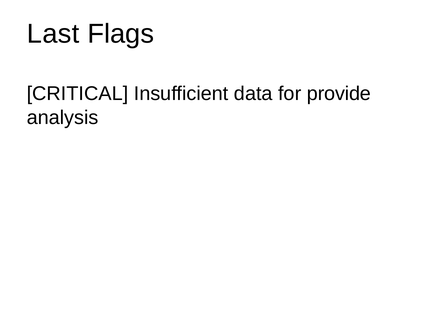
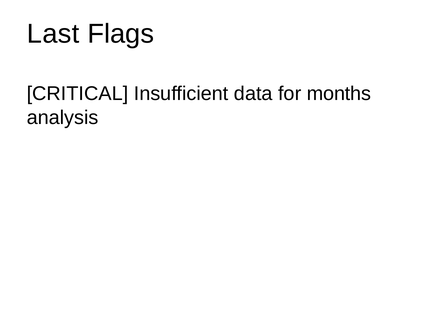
provide: provide -> months
